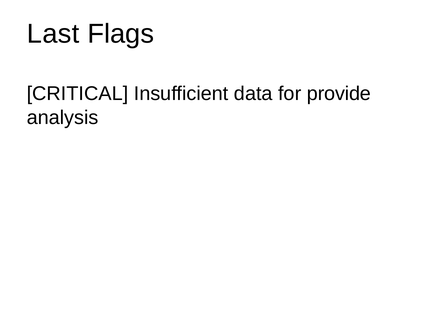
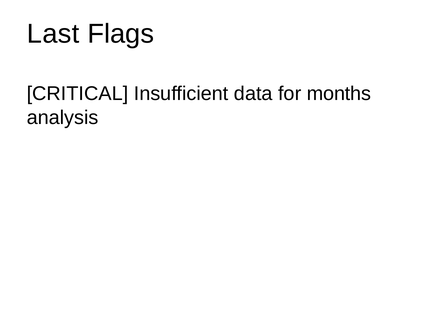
provide: provide -> months
